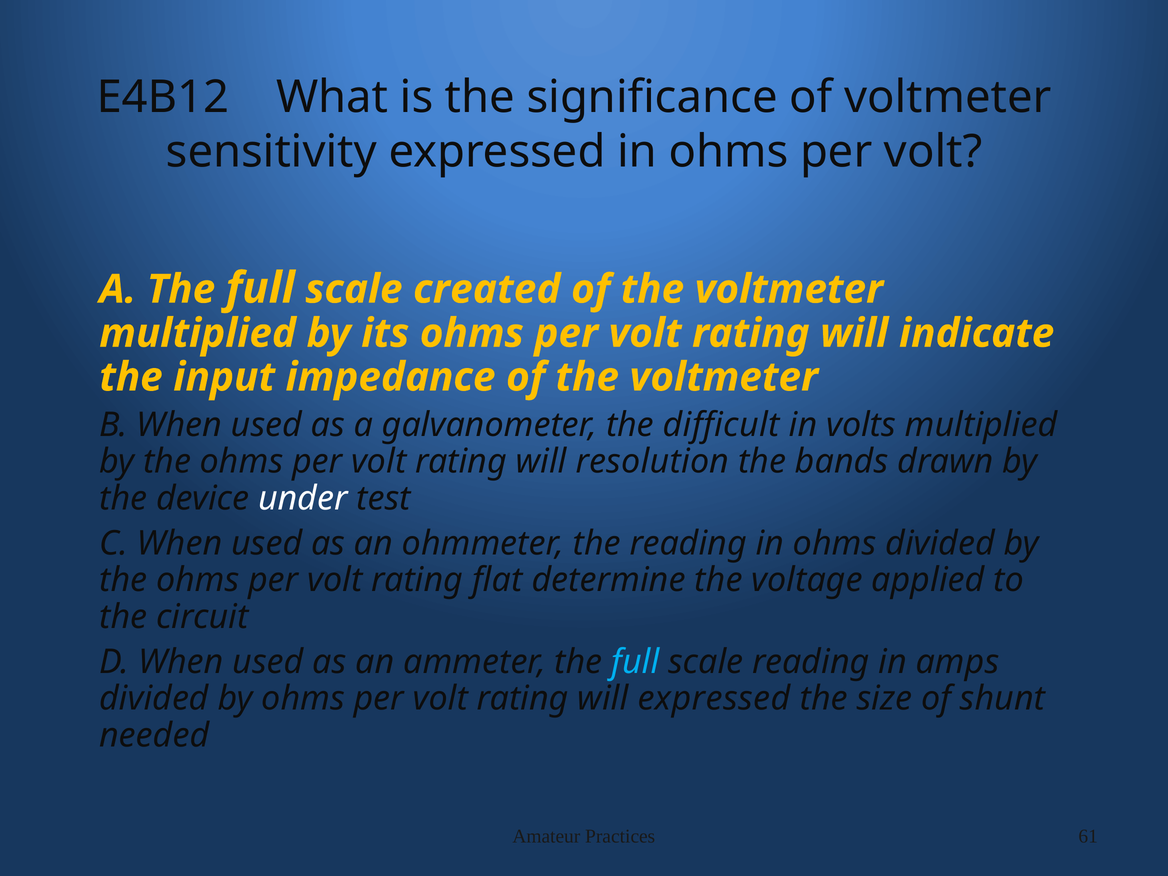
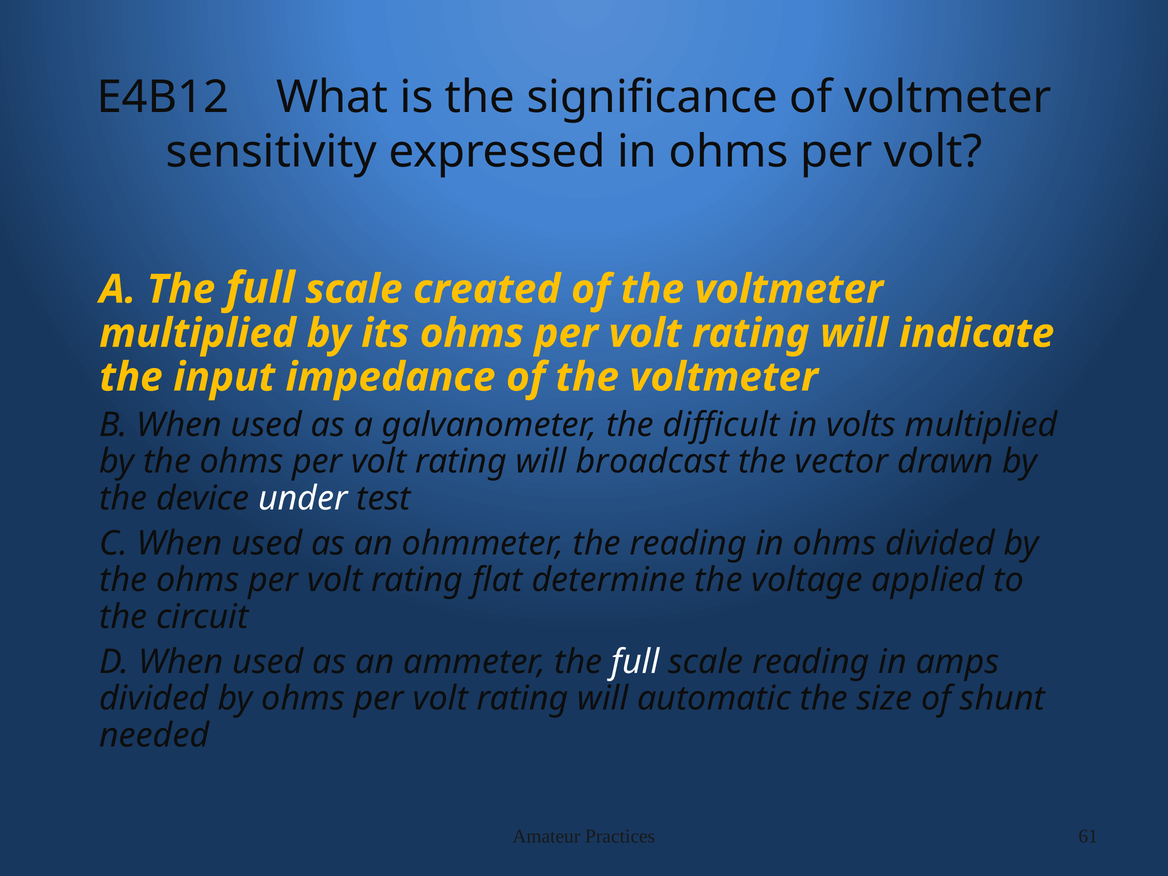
resolution: resolution -> broadcast
bands: bands -> vector
full at (635, 662) colour: light blue -> white
will expressed: expressed -> automatic
